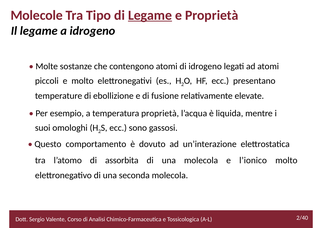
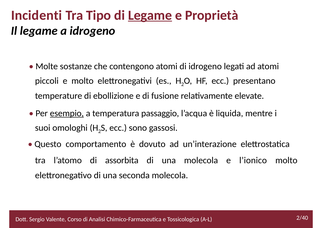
Molecole: Molecole -> Incidenti
esempio underline: none -> present
temperatura proprietà: proprietà -> passaggio
